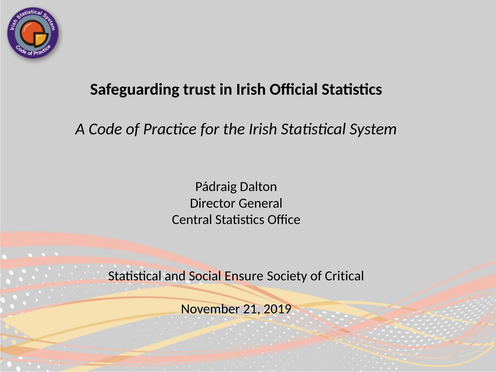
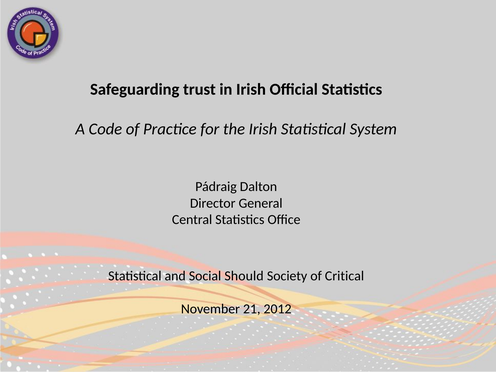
Ensure: Ensure -> Should
2019: 2019 -> 2012
